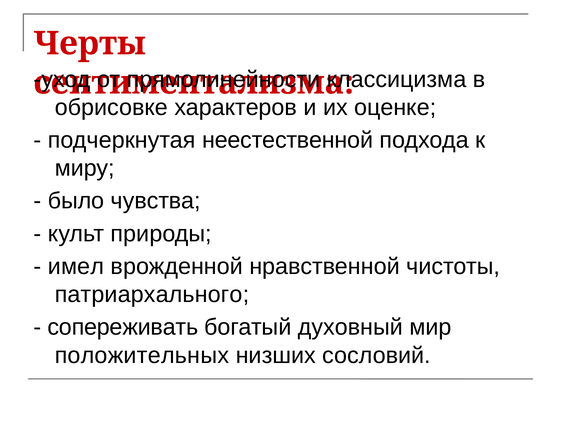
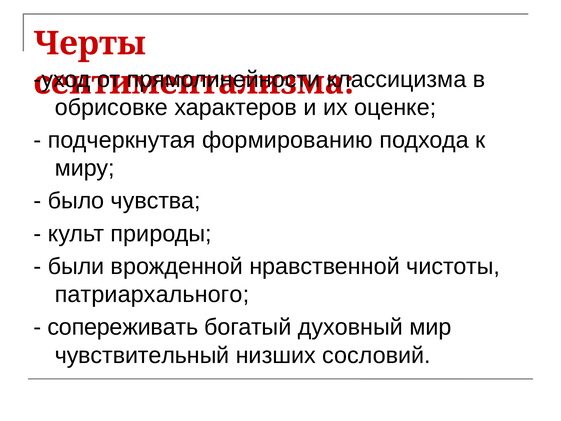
неестественной: неестественной -> формированию
имел: имел -> были
положительных: положительных -> чувствительный
